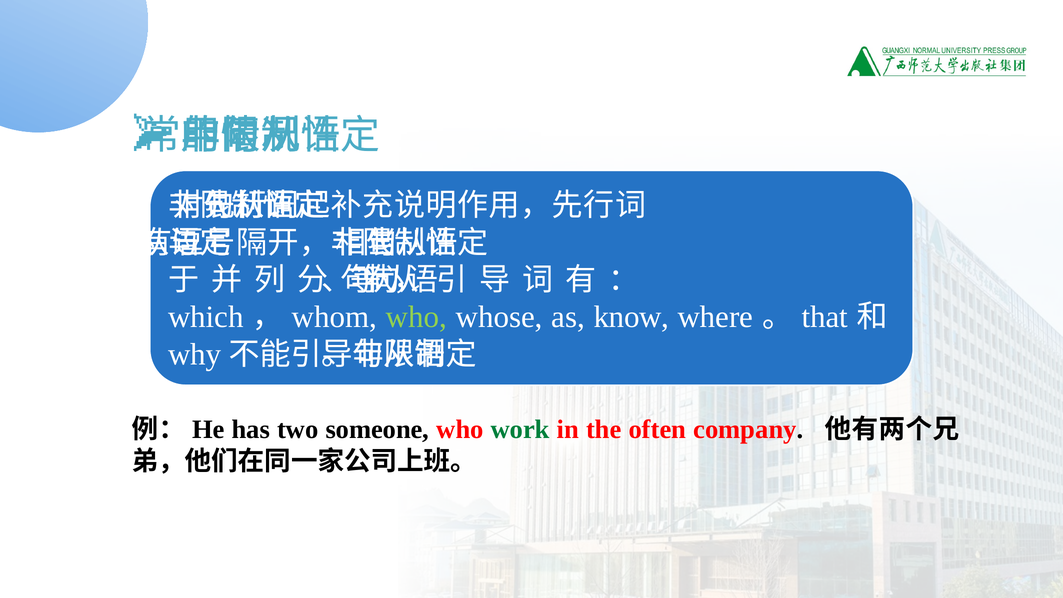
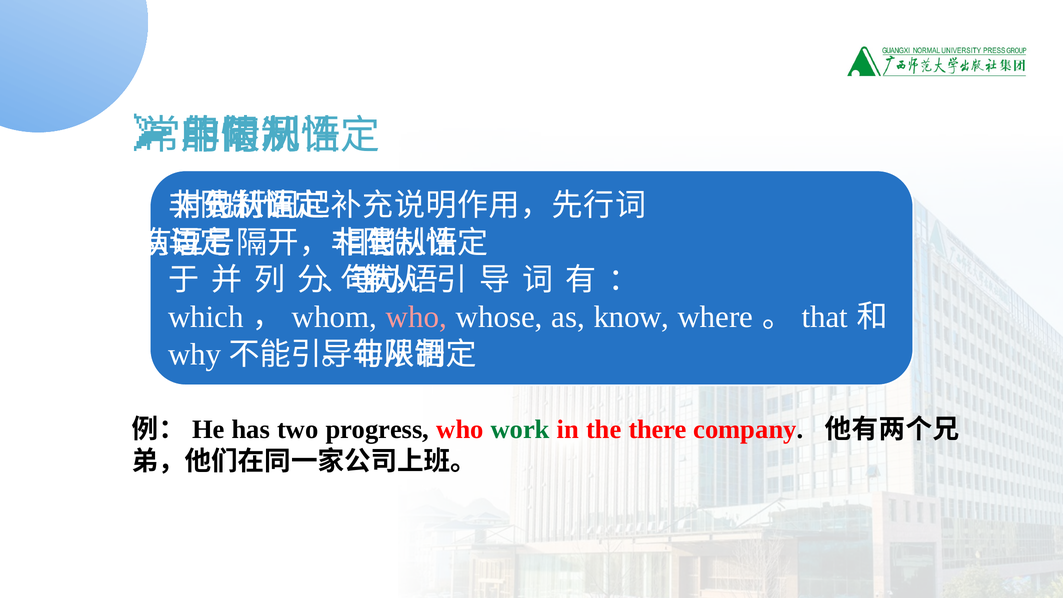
who at (416, 317) colour: light green -> pink
someone: someone -> progress
often: often -> there
